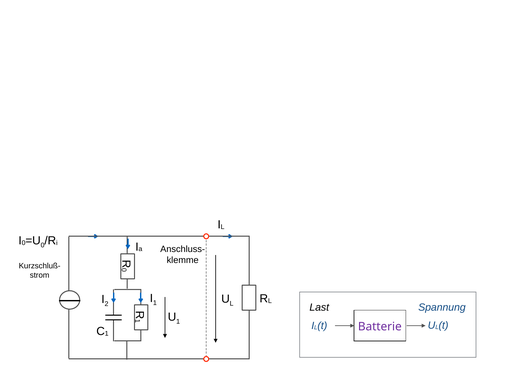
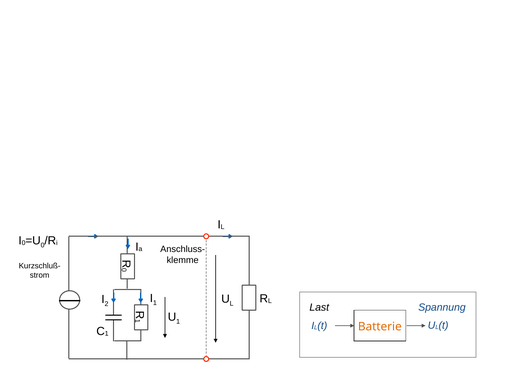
Batterie colour: purple -> orange
